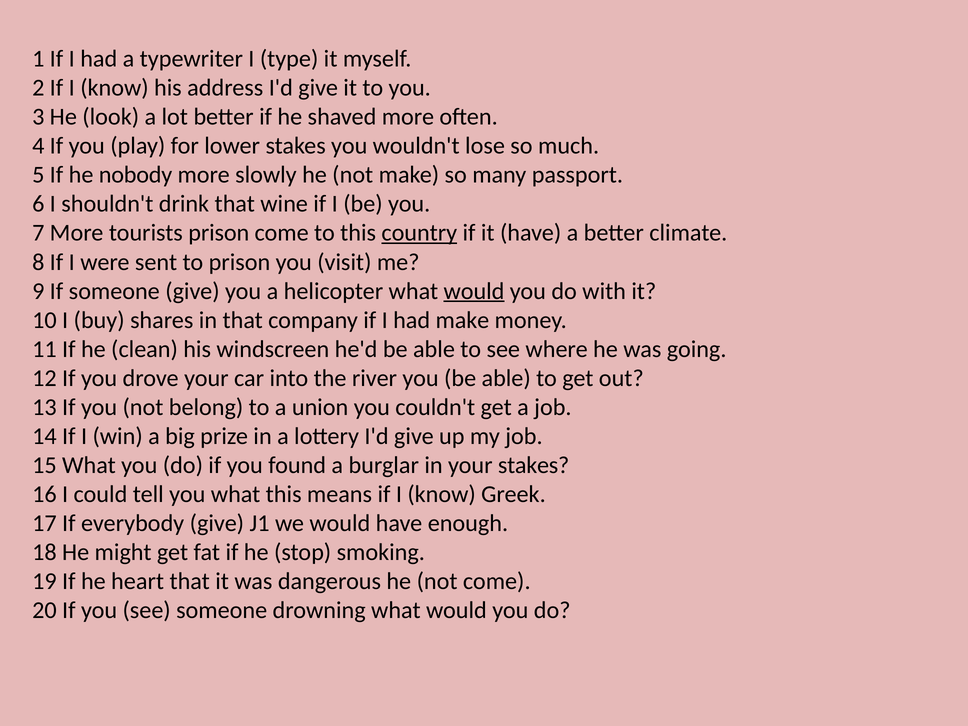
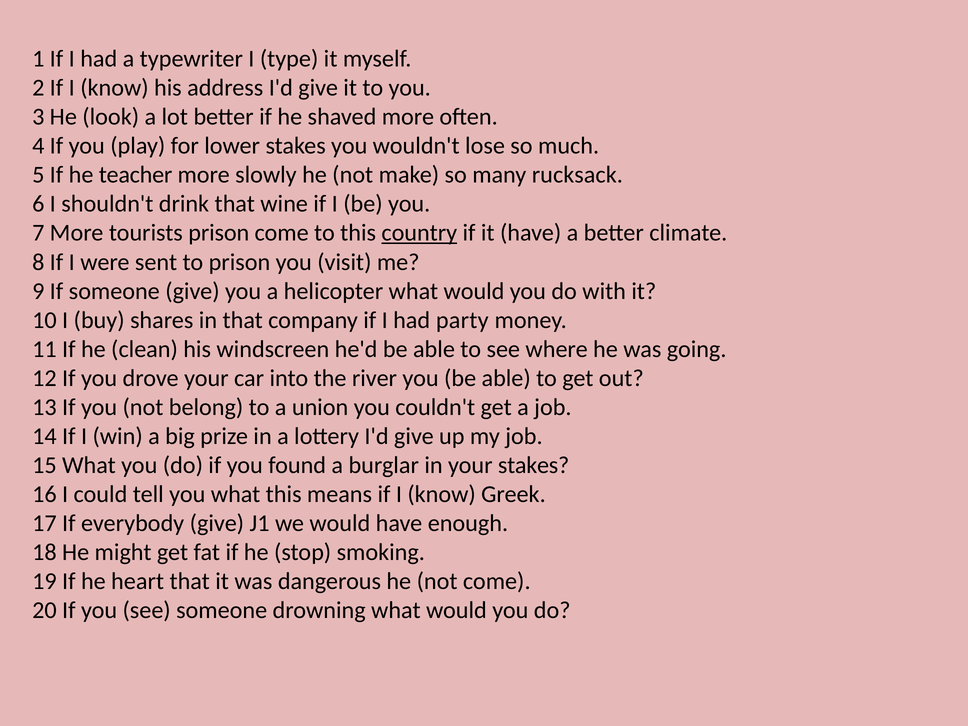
nobody: nobody -> teacher
passport: passport -> rucksack
would at (474, 291) underline: present -> none
had make: make -> party
